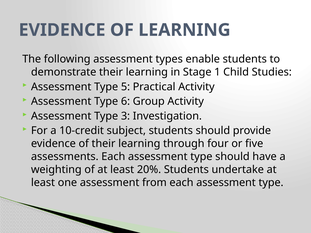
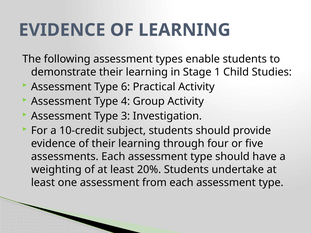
5: 5 -> 6
6: 6 -> 4
